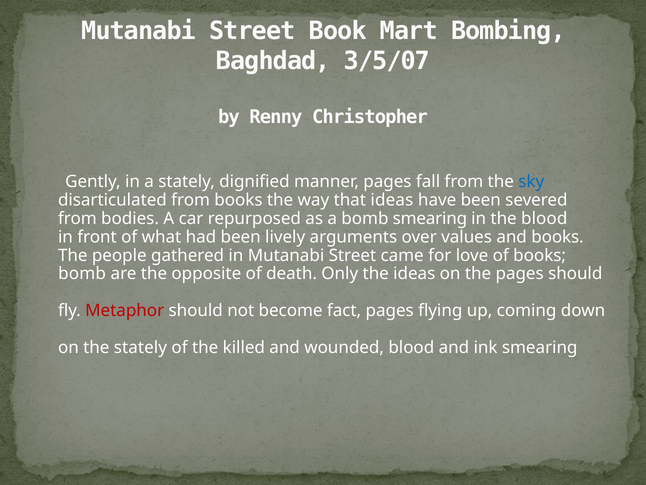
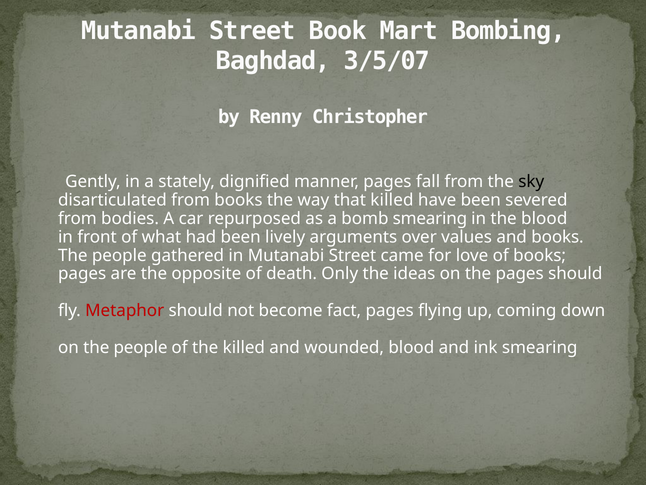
sky colour: blue -> black
that ideas: ideas -> killed
bomb at (82, 274): bomb -> pages
on the stately: stately -> people
